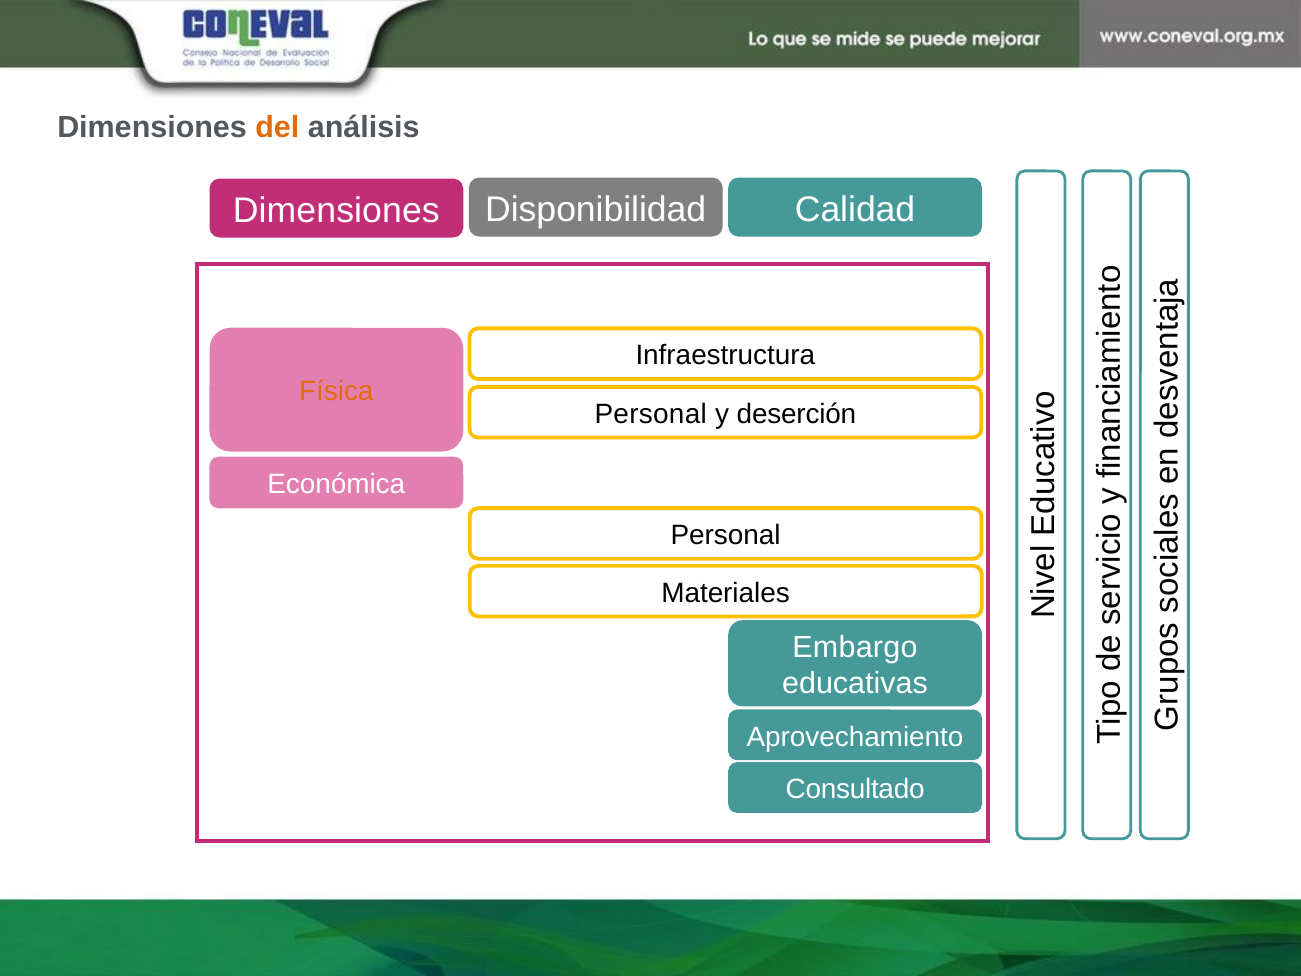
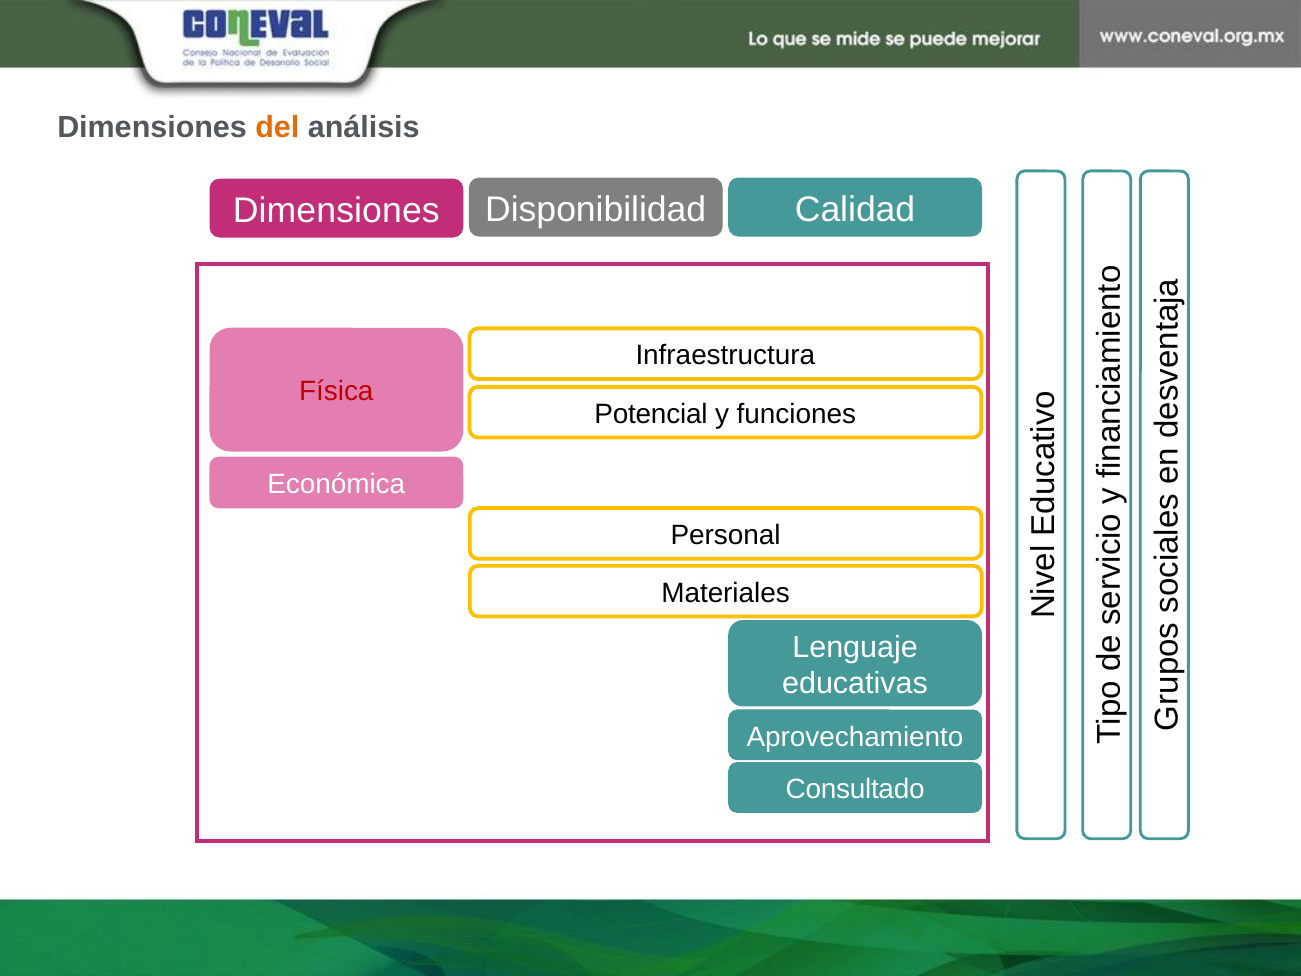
Física colour: orange -> red
Personal at (651, 414): Personal -> Potencial
deserción: deserción -> funciones
Embargo: Embargo -> Lenguaje
